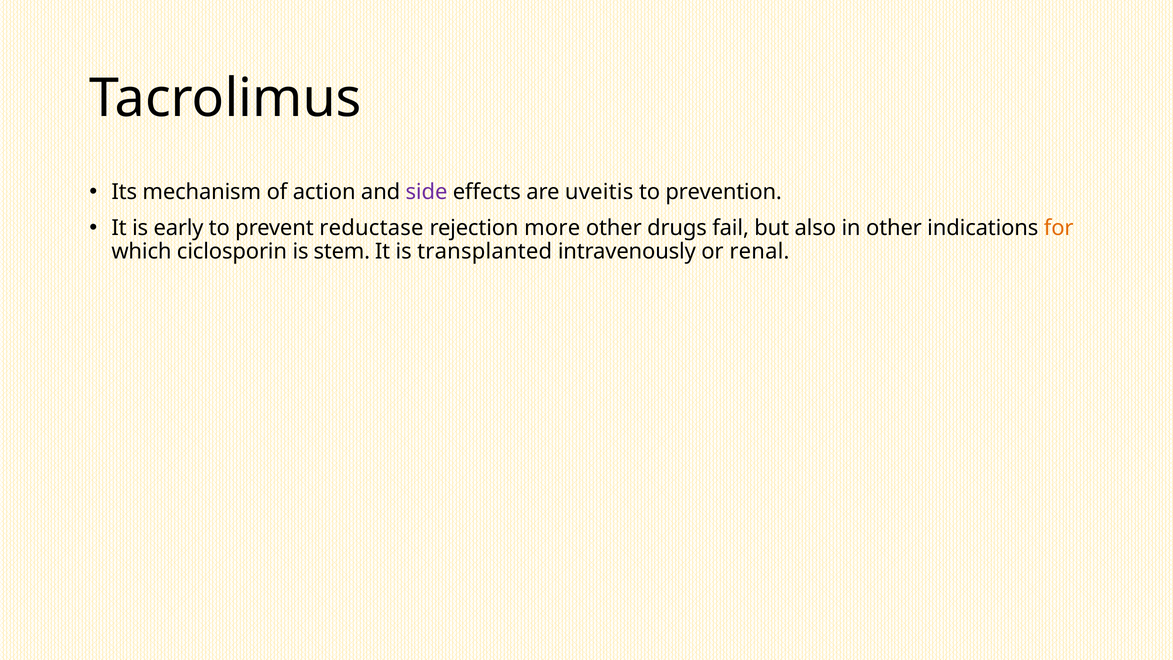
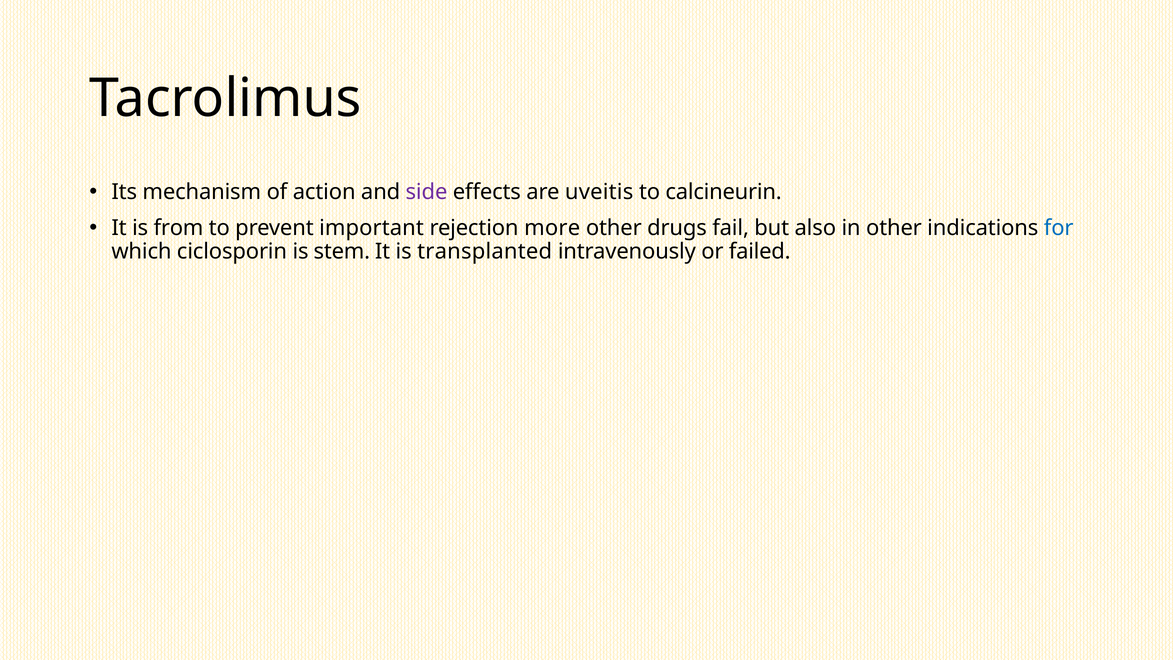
prevention: prevention -> calcineurin
early: early -> from
reductase: reductase -> important
for colour: orange -> blue
renal: renal -> failed
